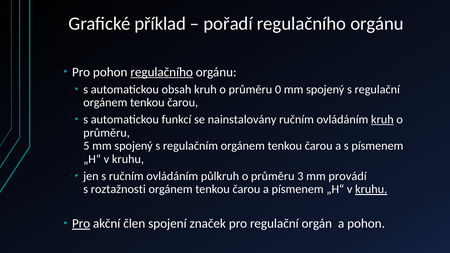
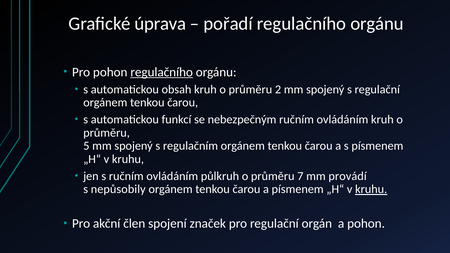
příklad: příklad -> úprava
0: 0 -> 2
nainstalovány: nainstalovány -> nebezpečným
kruh at (382, 120) underline: present -> none
3: 3 -> 7
roztažnosti: roztažnosti -> nepůsobily
Pro at (81, 224) underline: present -> none
